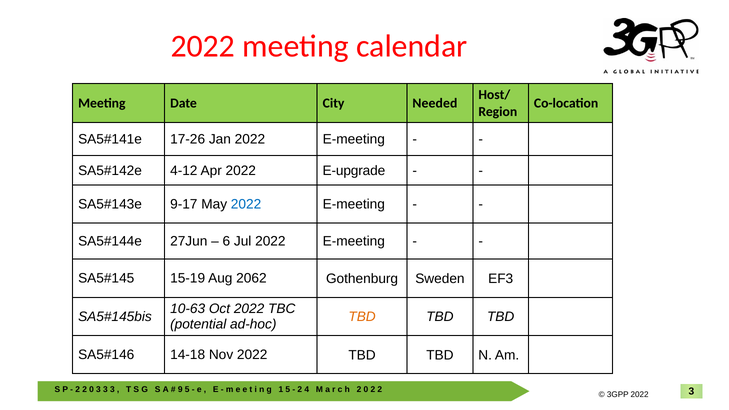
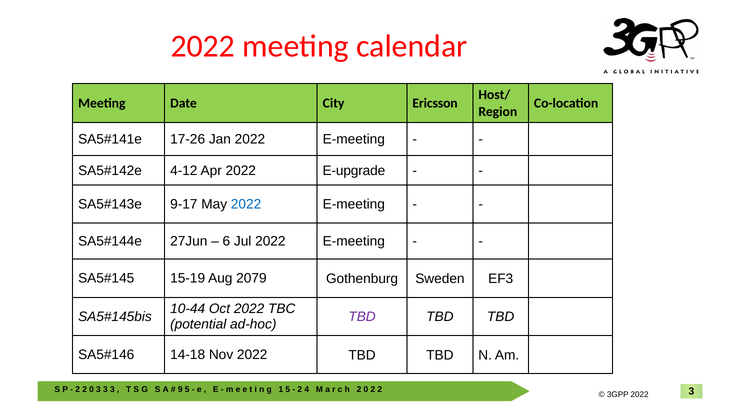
Needed: Needed -> Ericsson
2062: 2062 -> 2079
10-63: 10-63 -> 10-44
TBD at (362, 317) colour: orange -> purple
